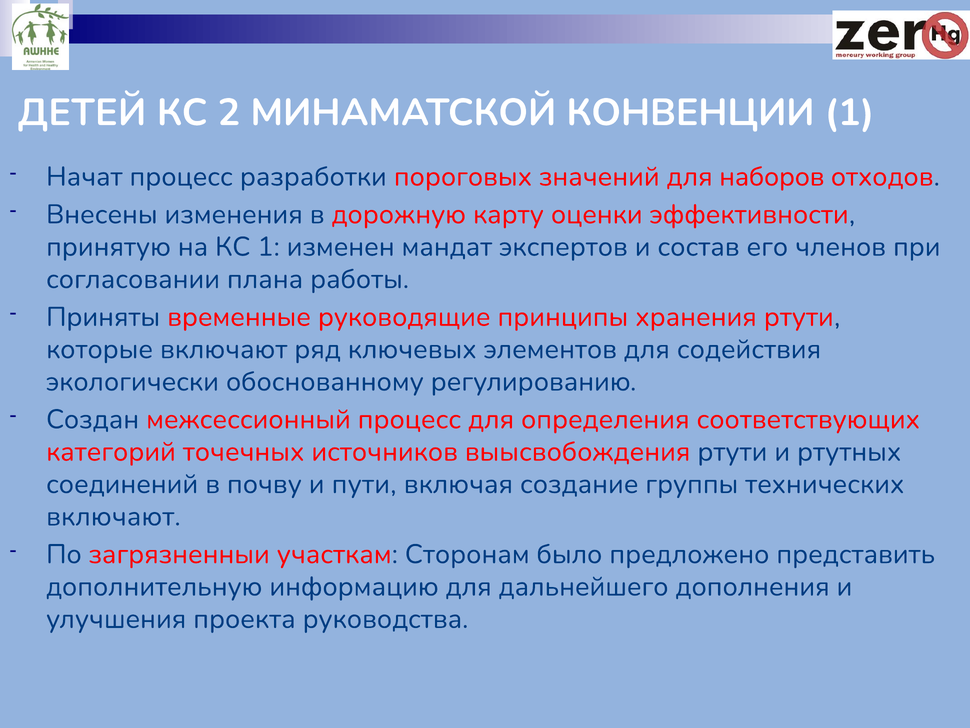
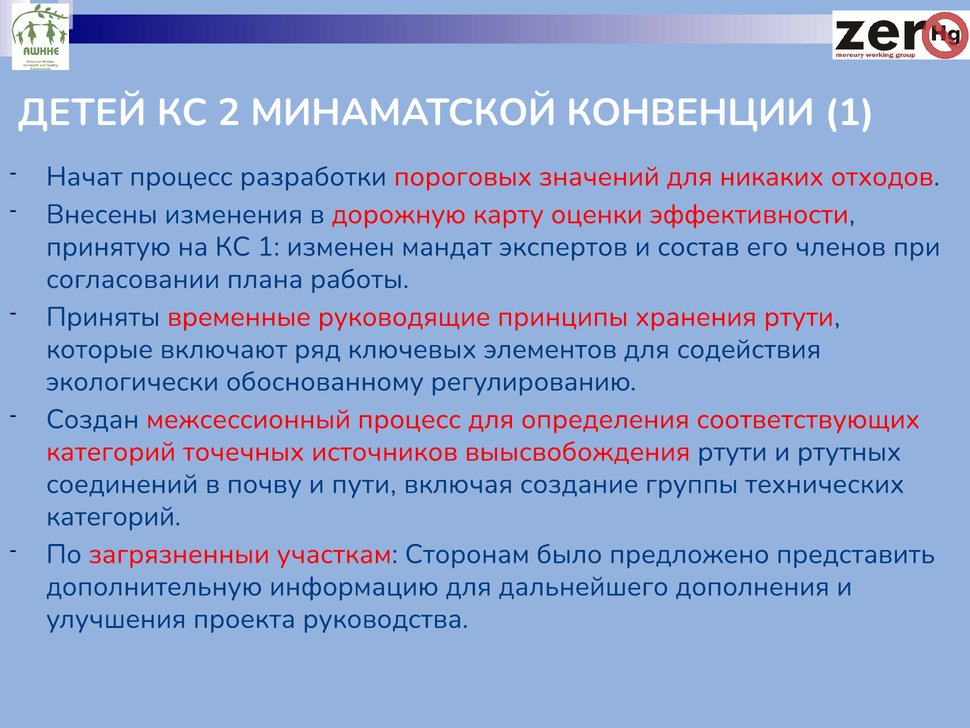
наборов: наборов -> никаких
включают at (113, 516): включают -> категорий
